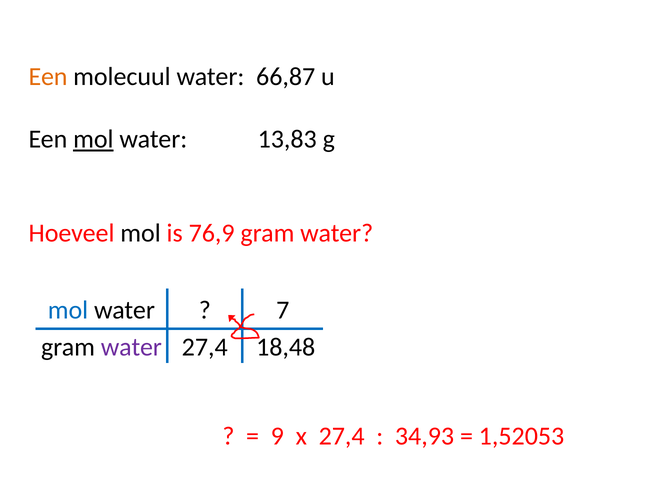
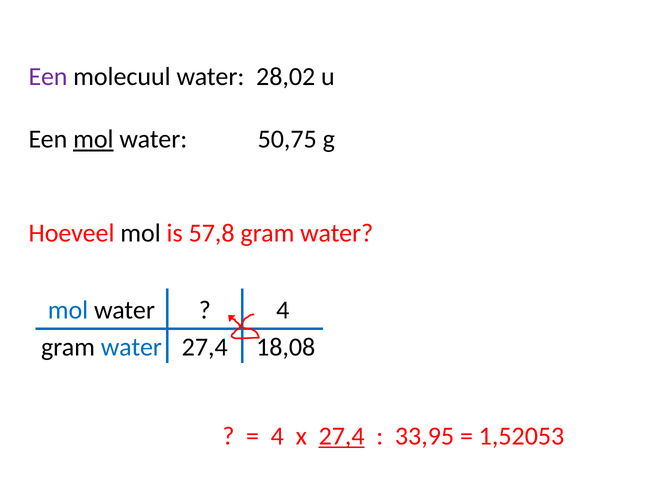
Een at (48, 77) colour: orange -> purple
66,87: 66,87 -> 28,02
13,83: 13,83 -> 50,75
76,9: 76,9 -> 57,8
7 at (283, 310): 7 -> 4
water at (131, 347) colour: purple -> blue
18,48: 18,48 -> 18,08
9 at (277, 436): 9 -> 4
27,4 at (342, 436) underline: none -> present
34,93: 34,93 -> 33,95
